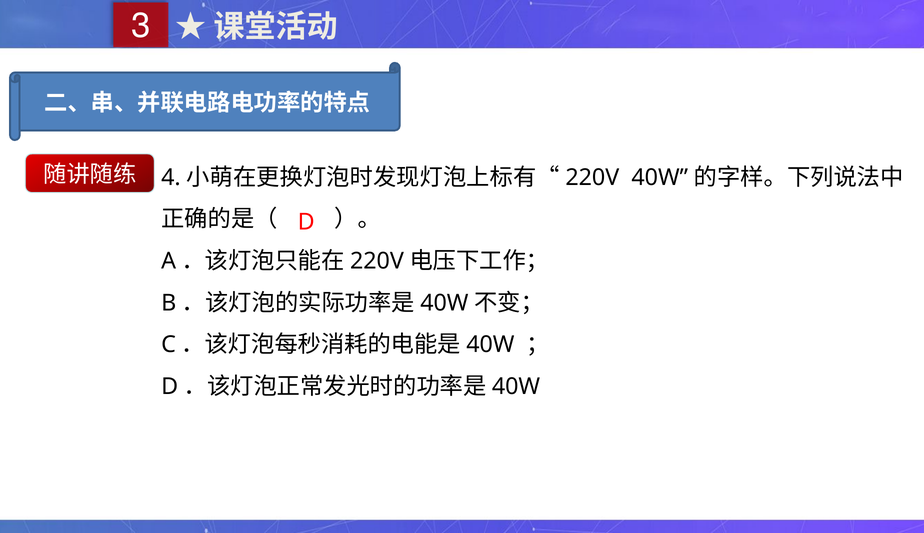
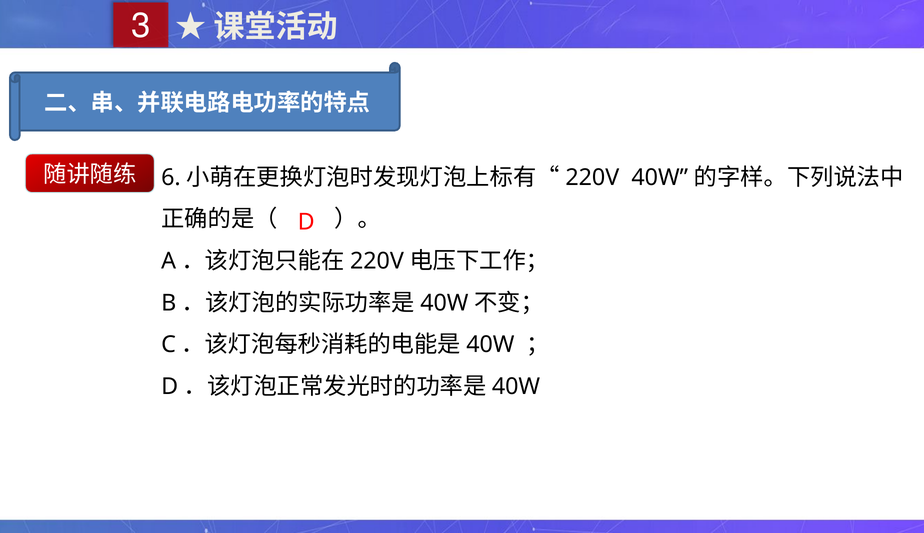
4: 4 -> 6
